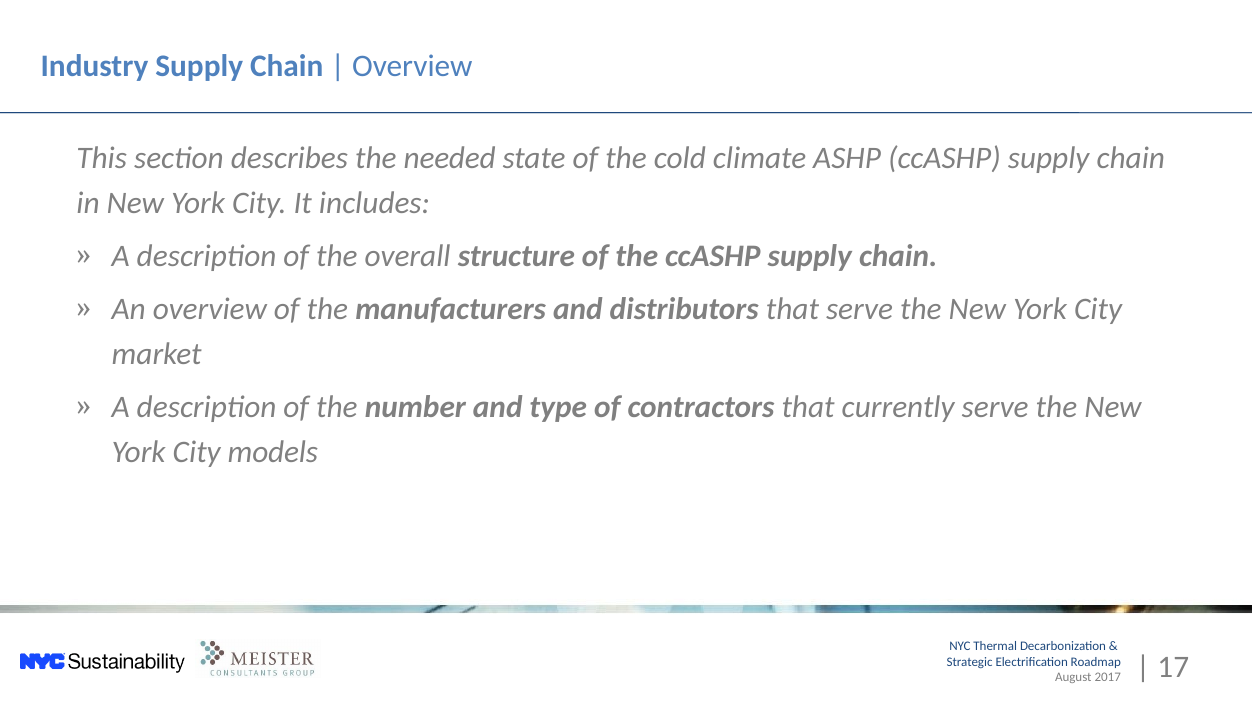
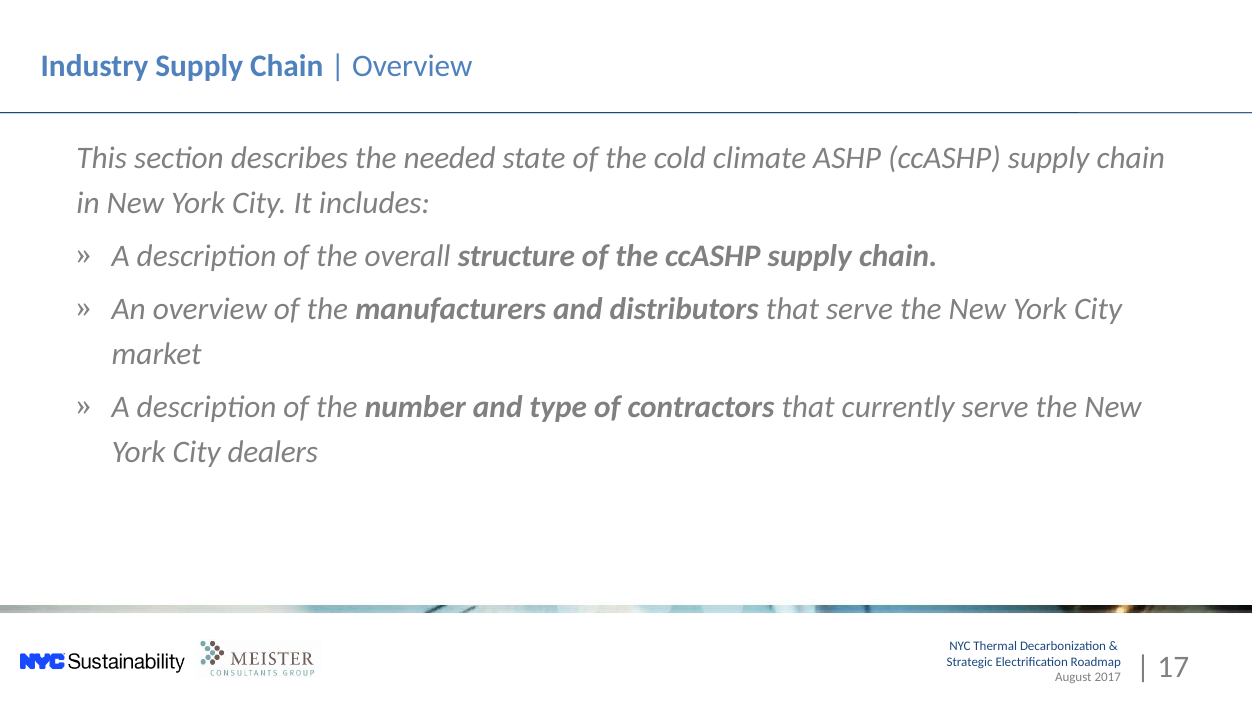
models: models -> dealers
